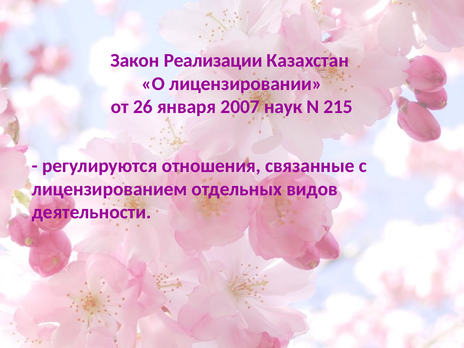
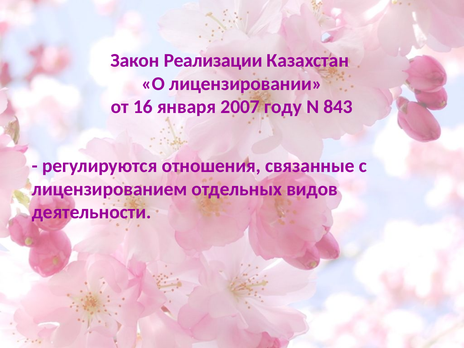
26: 26 -> 16
наук: наук -> году
215: 215 -> 843
